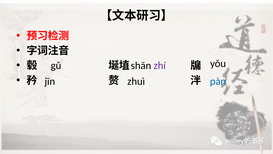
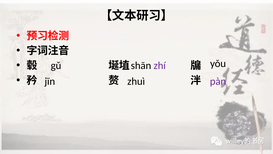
pàn colour: blue -> purple
